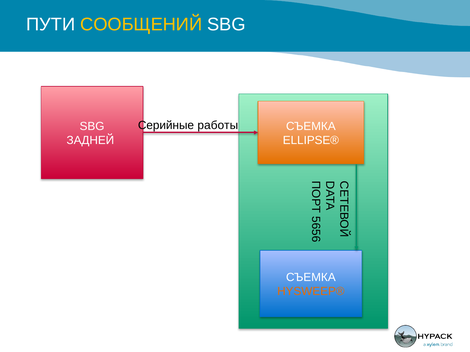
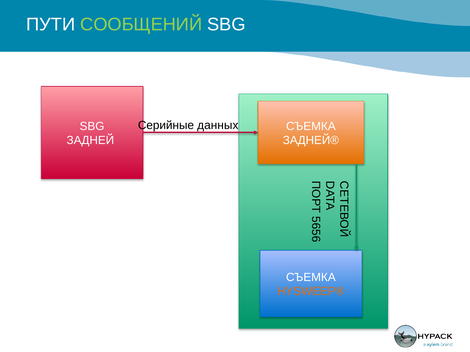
СООБЩЕНИЙ colour: yellow -> light green
работы: работы -> данных
ELLIPSE®: ELLIPSE® -> ЗАДНЕЙ®
